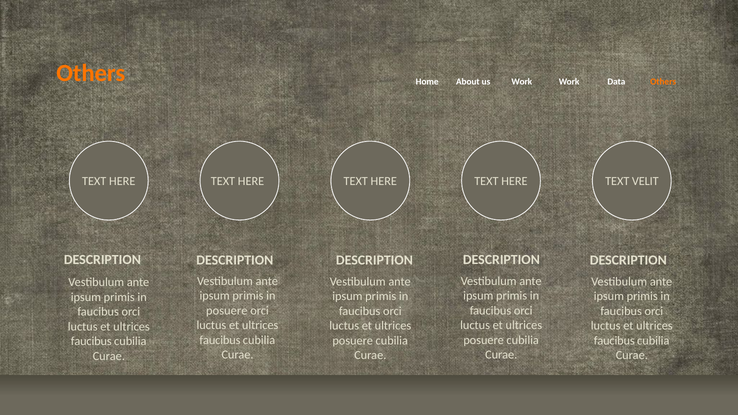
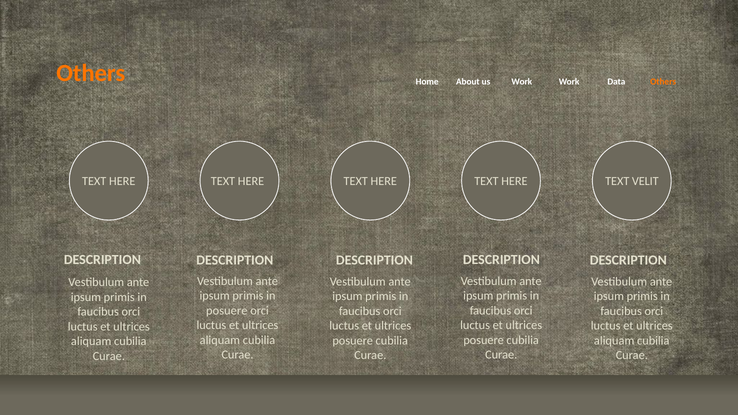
faucibus at (220, 340): faucibus -> aliquam
faucibus at (614, 341): faucibus -> aliquam
faucibus at (91, 341): faucibus -> aliquam
